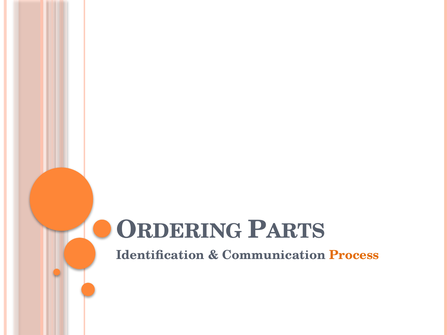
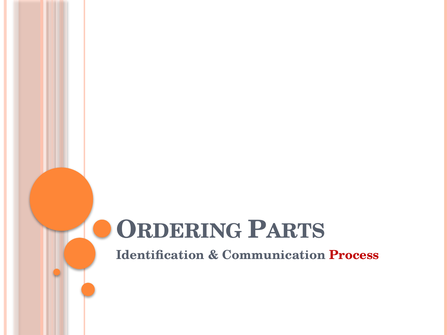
Process colour: orange -> red
